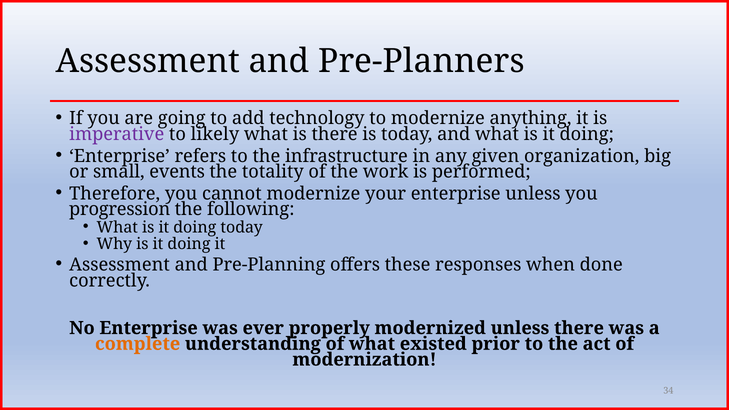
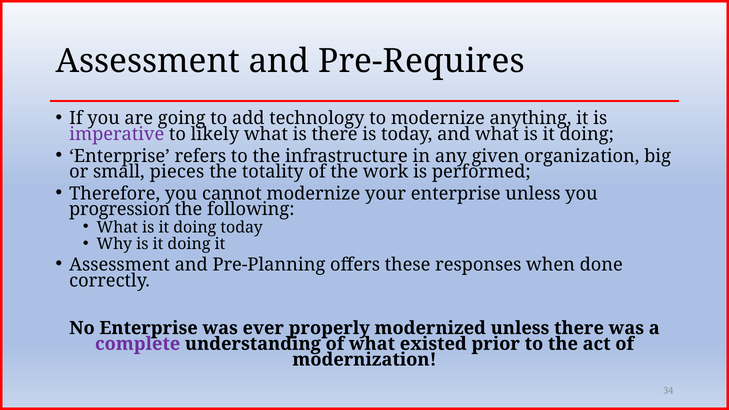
Pre-Planners: Pre-Planners -> Pre-Requires
events: events -> pieces
complete colour: orange -> purple
